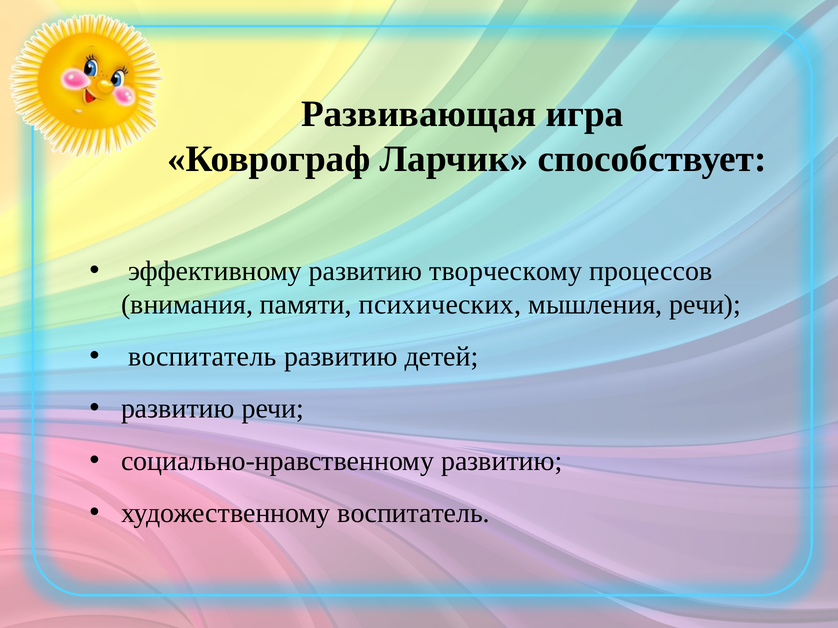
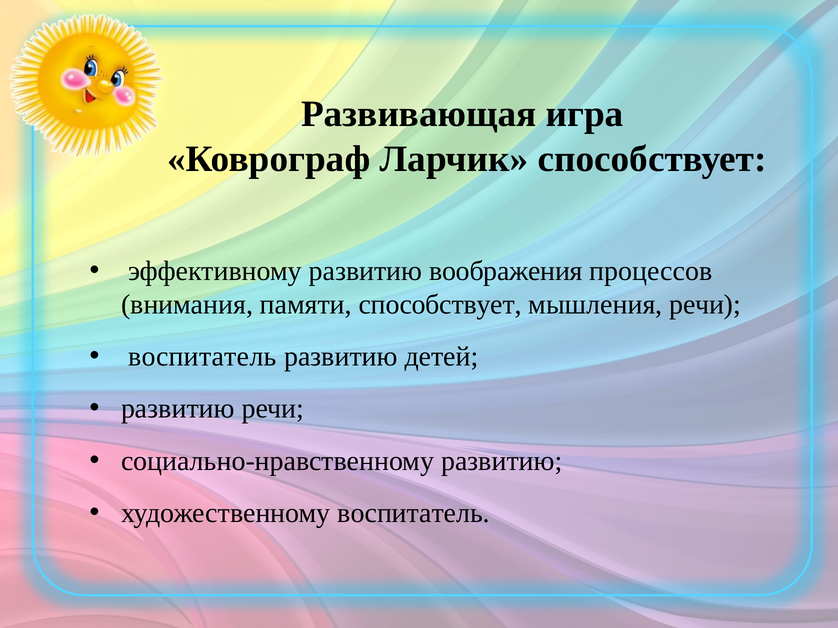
творческому: творческому -> воображения
памяти психических: психических -> способствует
